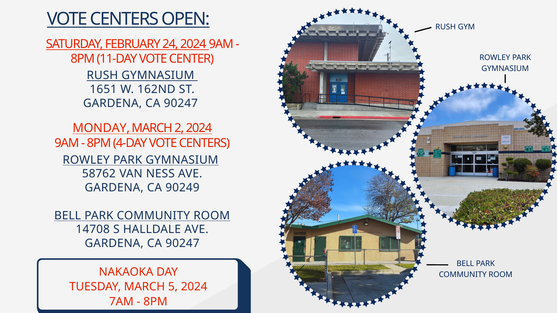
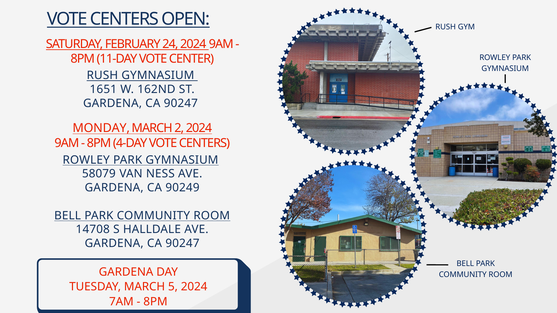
58762: 58762 -> 58079
NAKAOKA at (126, 272): NAKAOKA -> GARDENA
